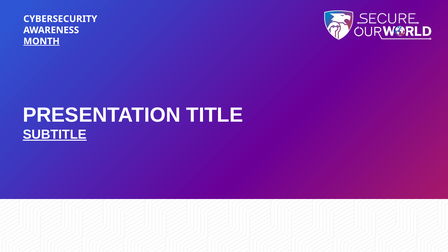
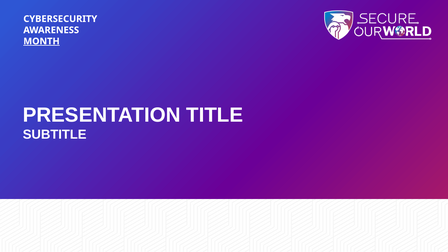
SUBTITLE underline: present -> none
